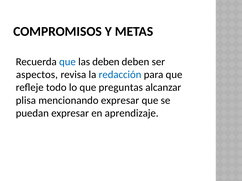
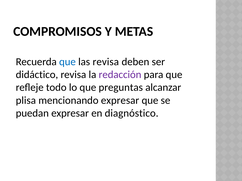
las deben: deben -> revisa
aspectos: aspectos -> didáctico
redacción colour: blue -> purple
aprendizaje: aprendizaje -> diagnóstico
